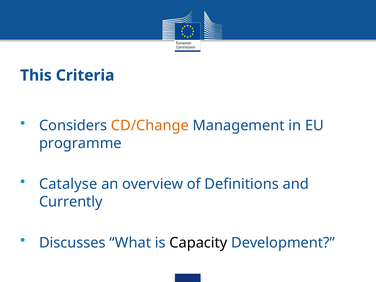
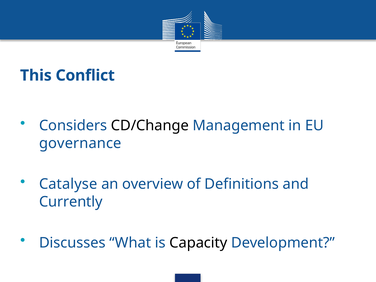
Criteria: Criteria -> Conflict
CD/Change colour: orange -> black
programme: programme -> governance
